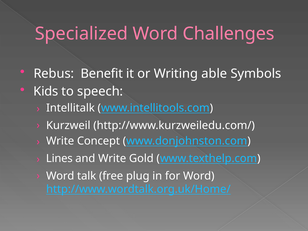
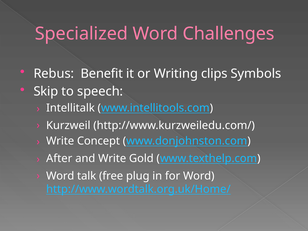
able: able -> clips
Kids: Kids -> Skip
Lines: Lines -> After
